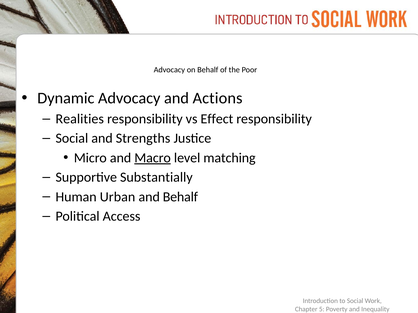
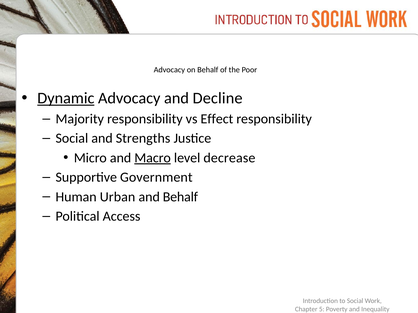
Dynamic underline: none -> present
Actions: Actions -> Decline
Realities: Realities -> Majority
matching: matching -> decrease
Substantially: Substantially -> Government
